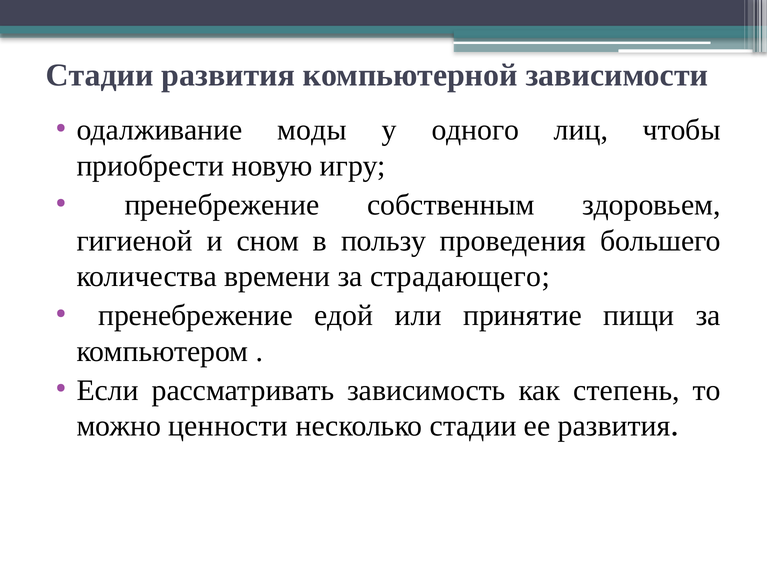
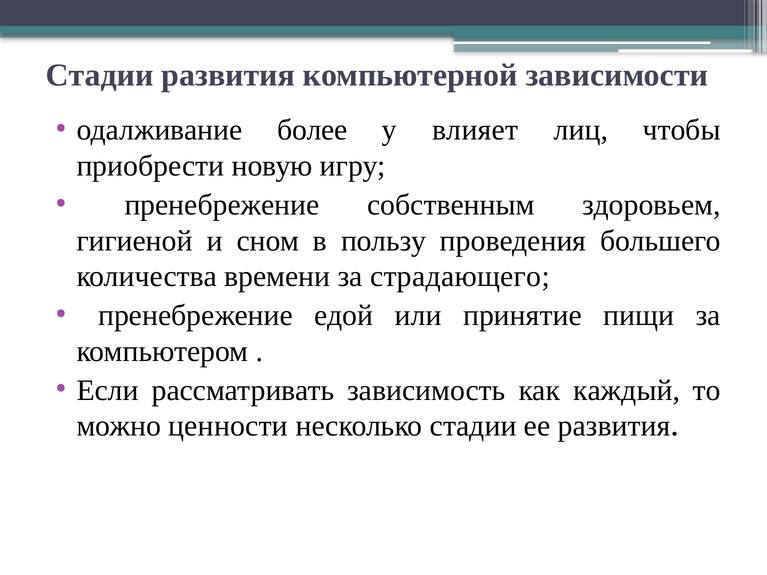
моды: моды -> более
одного: одного -> влияет
степень: степень -> каждый
